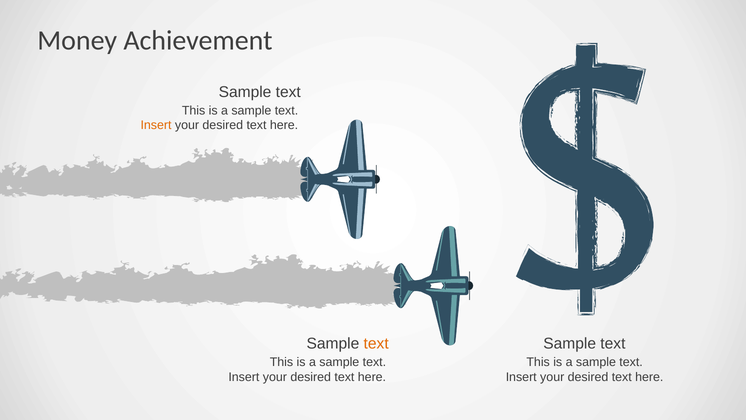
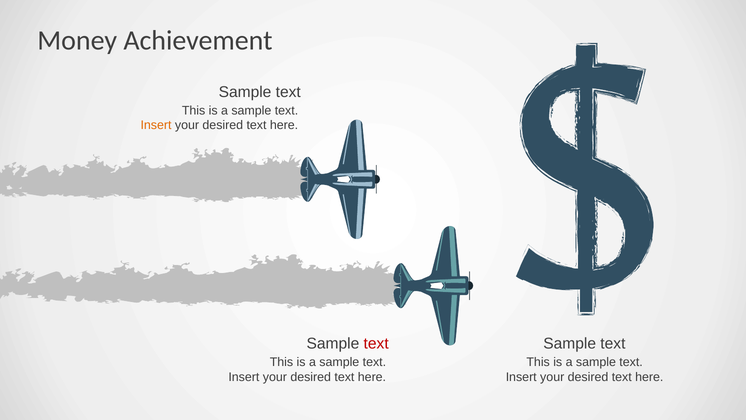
text at (376, 344) colour: orange -> red
